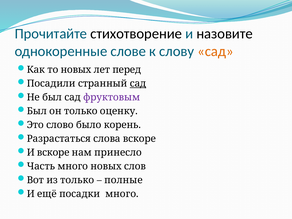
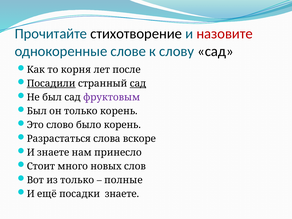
назовите colour: black -> red
сад at (215, 51) colour: orange -> black
то новых: новых -> корня
перед: перед -> после
Посадили underline: none -> present
только оценку: оценку -> корень
И вскоре: вскоре -> знаете
Часть: Часть -> Стоит
посадки много: много -> знаете
